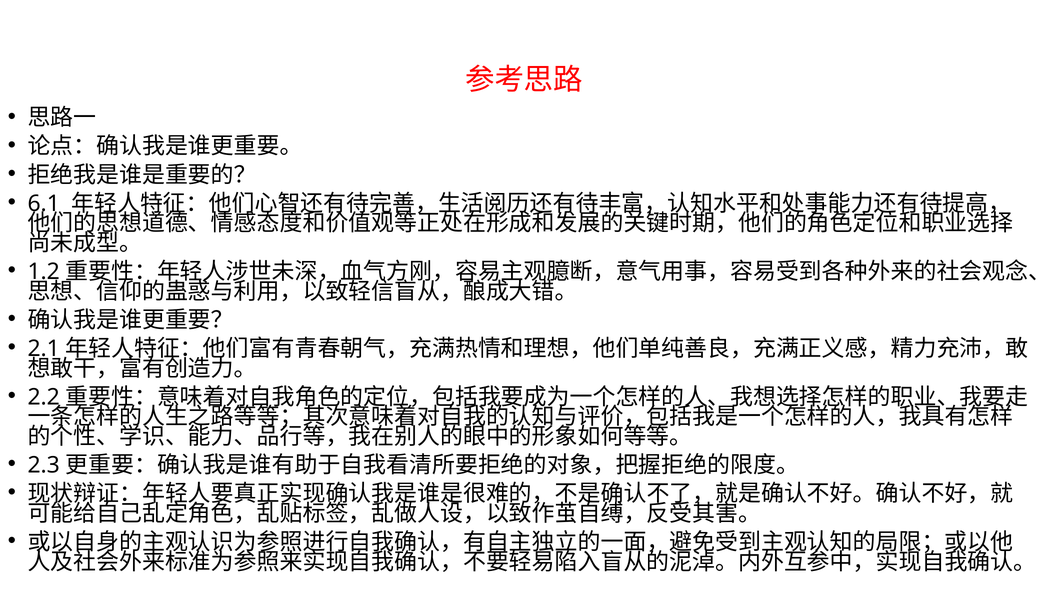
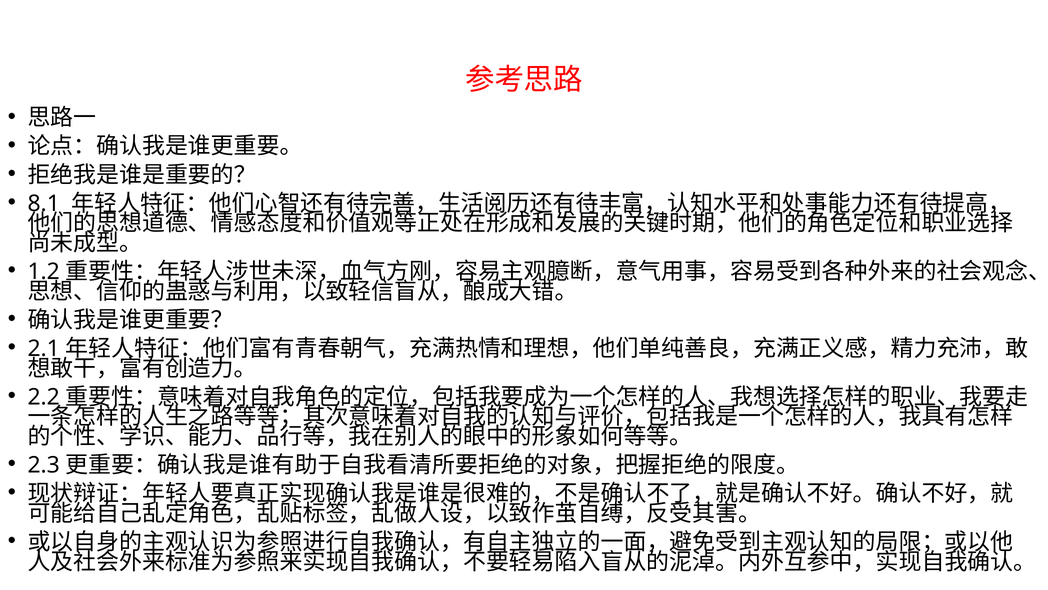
6.1: 6.1 -> 8.1
